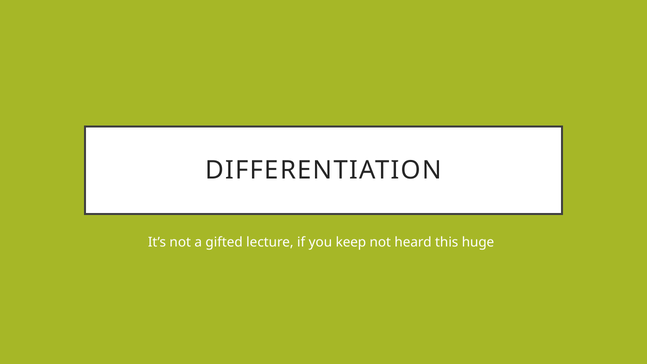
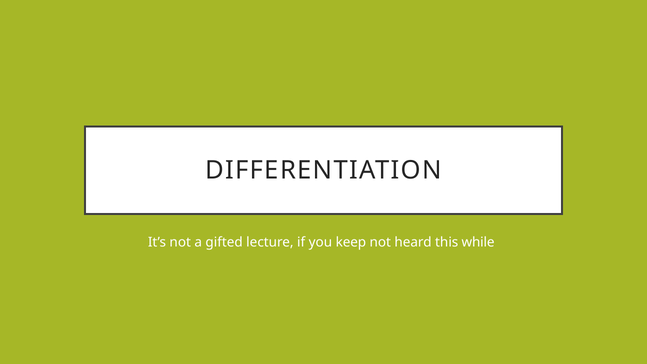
huge: huge -> while
